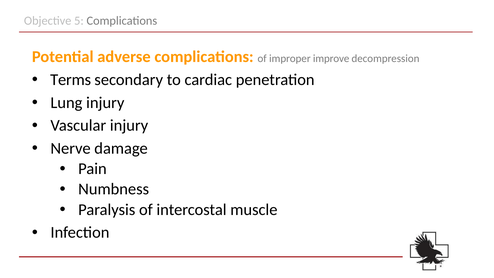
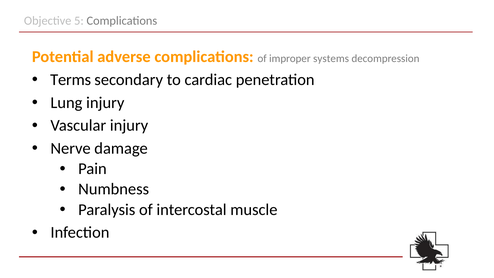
improve: improve -> systems
